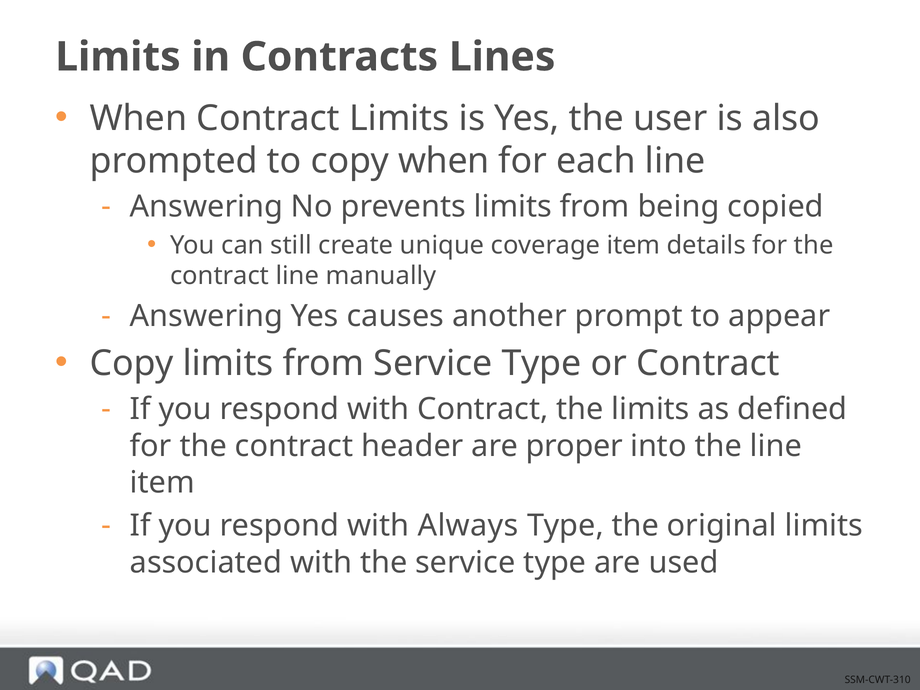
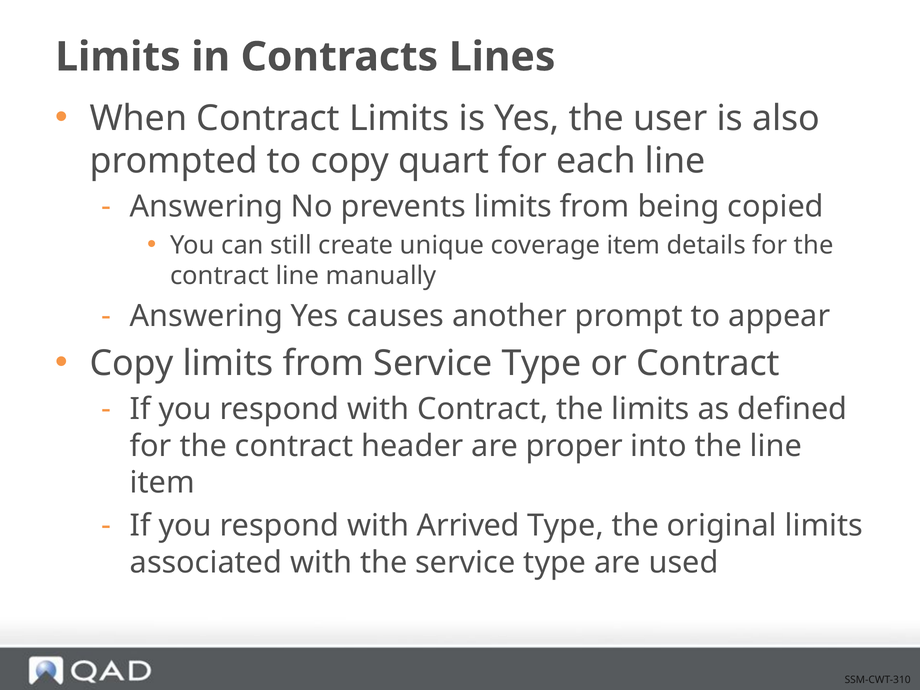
copy when: when -> quart
Always: Always -> Arrived
